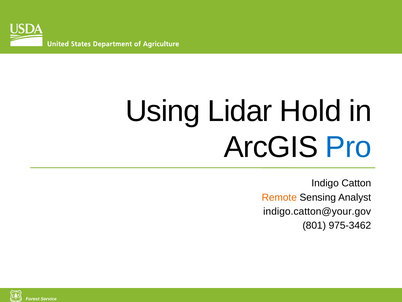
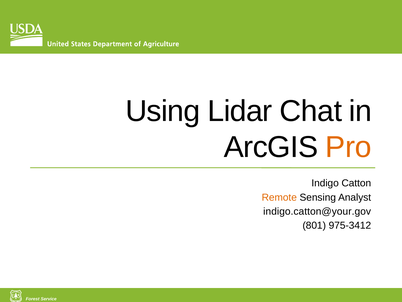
Hold: Hold -> Chat
Pro colour: blue -> orange
975-3462: 975-3462 -> 975-3412
